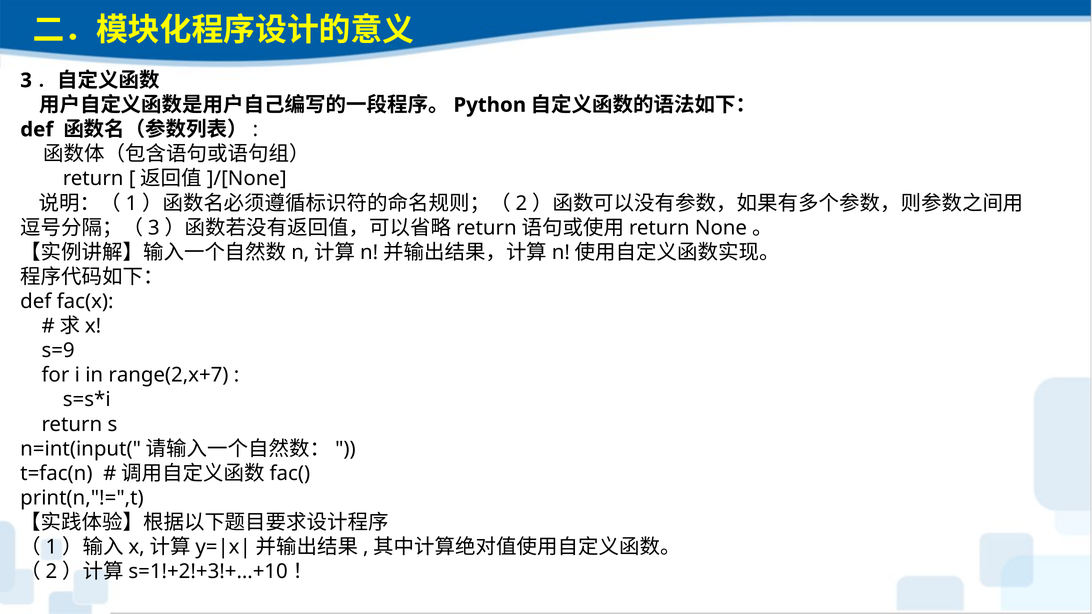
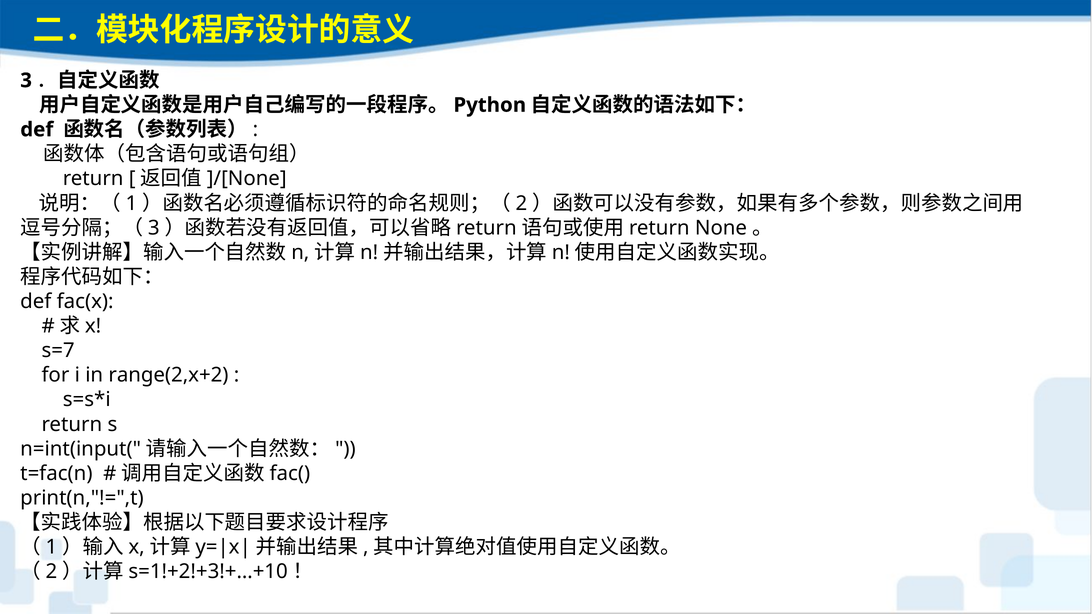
s=9: s=9 -> s=7
range(2,x+7: range(2,x+7 -> range(2,x+2
